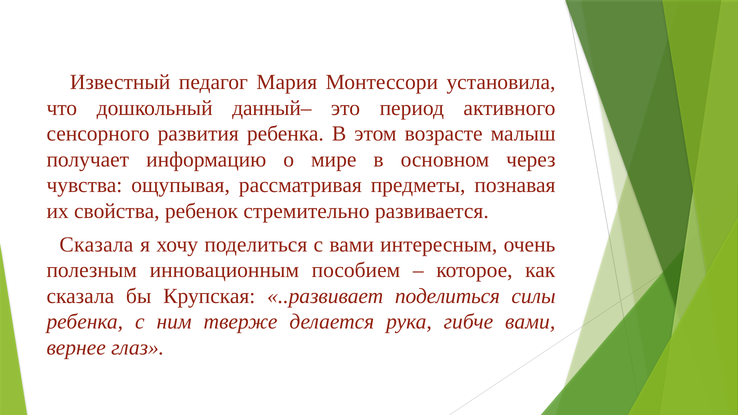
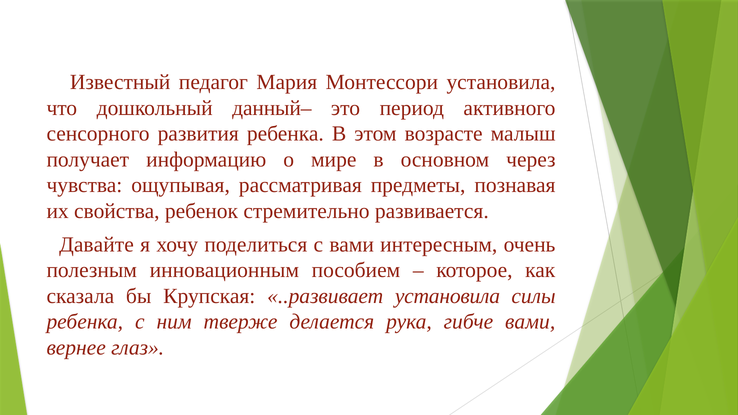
Сказала at (96, 245): Сказала -> Давайте
..развивает поделиться: поделиться -> установила
